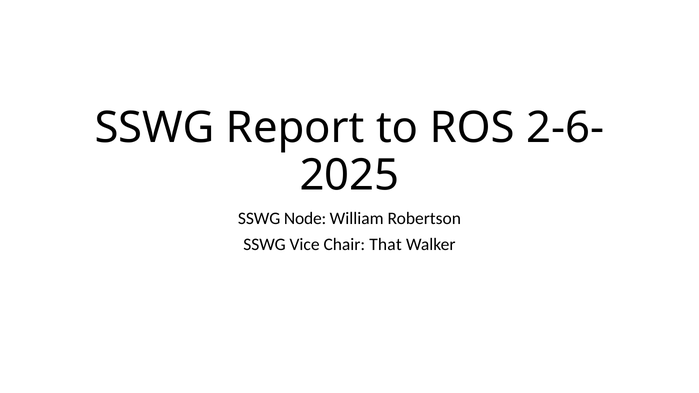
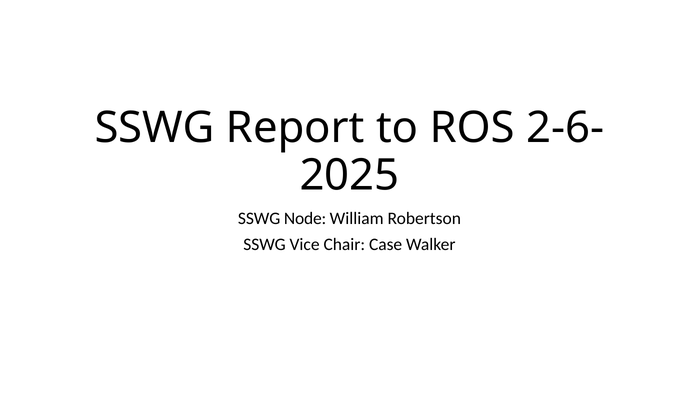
That: That -> Case
